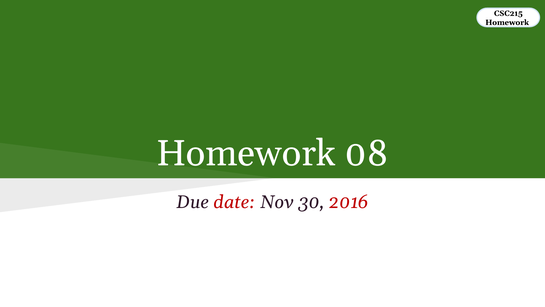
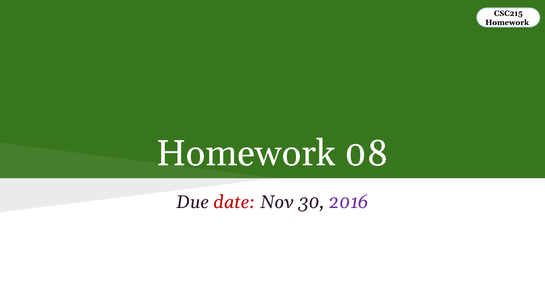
2016 colour: red -> purple
